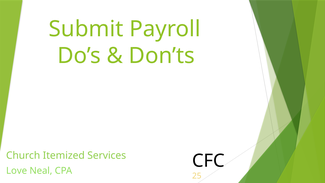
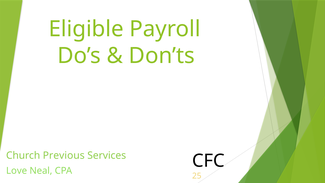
Submit: Submit -> Eligible
Itemized: Itemized -> Previous
